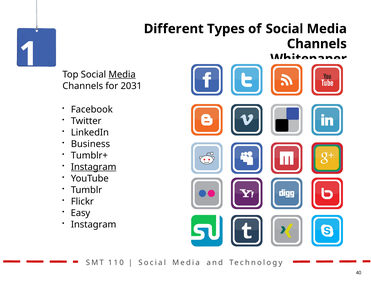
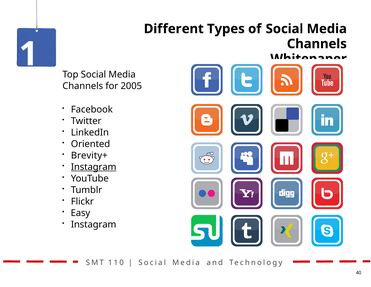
Media at (122, 74) underline: present -> none
2031: 2031 -> 2005
Business: Business -> Oriented
Tumblr+: Tumblr+ -> Brevity+
